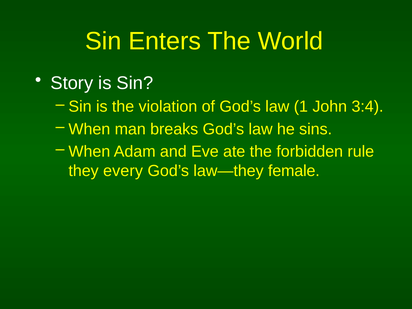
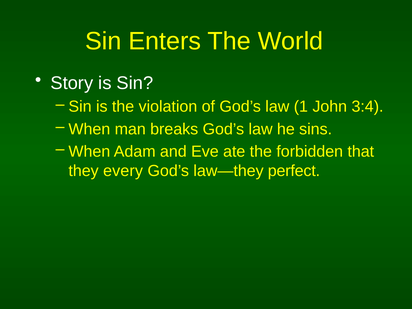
rule: rule -> that
female: female -> perfect
